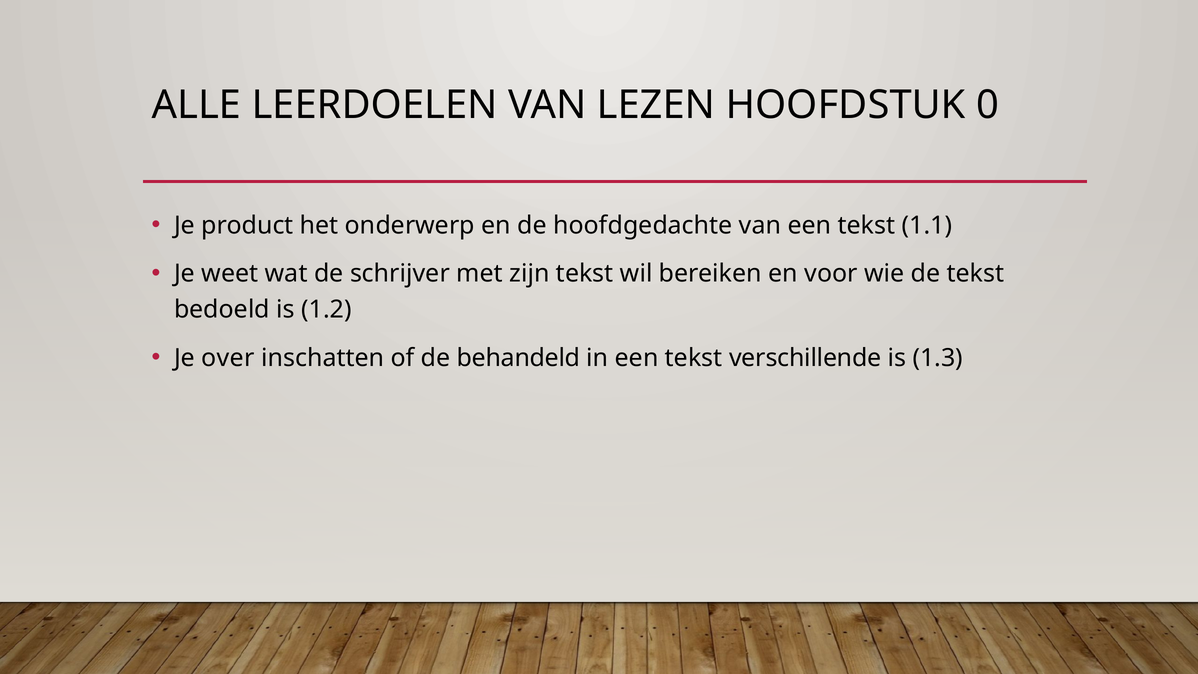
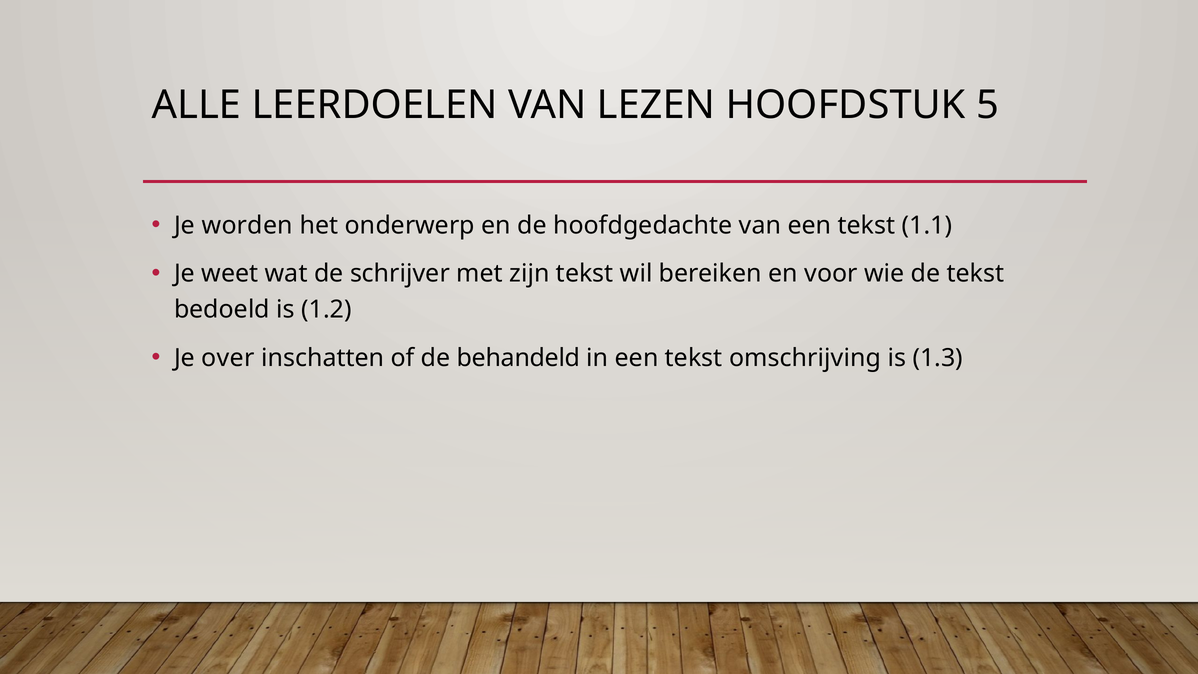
0: 0 -> 5
product: product -> worden
verschillende: verschillende -> omschrijving
